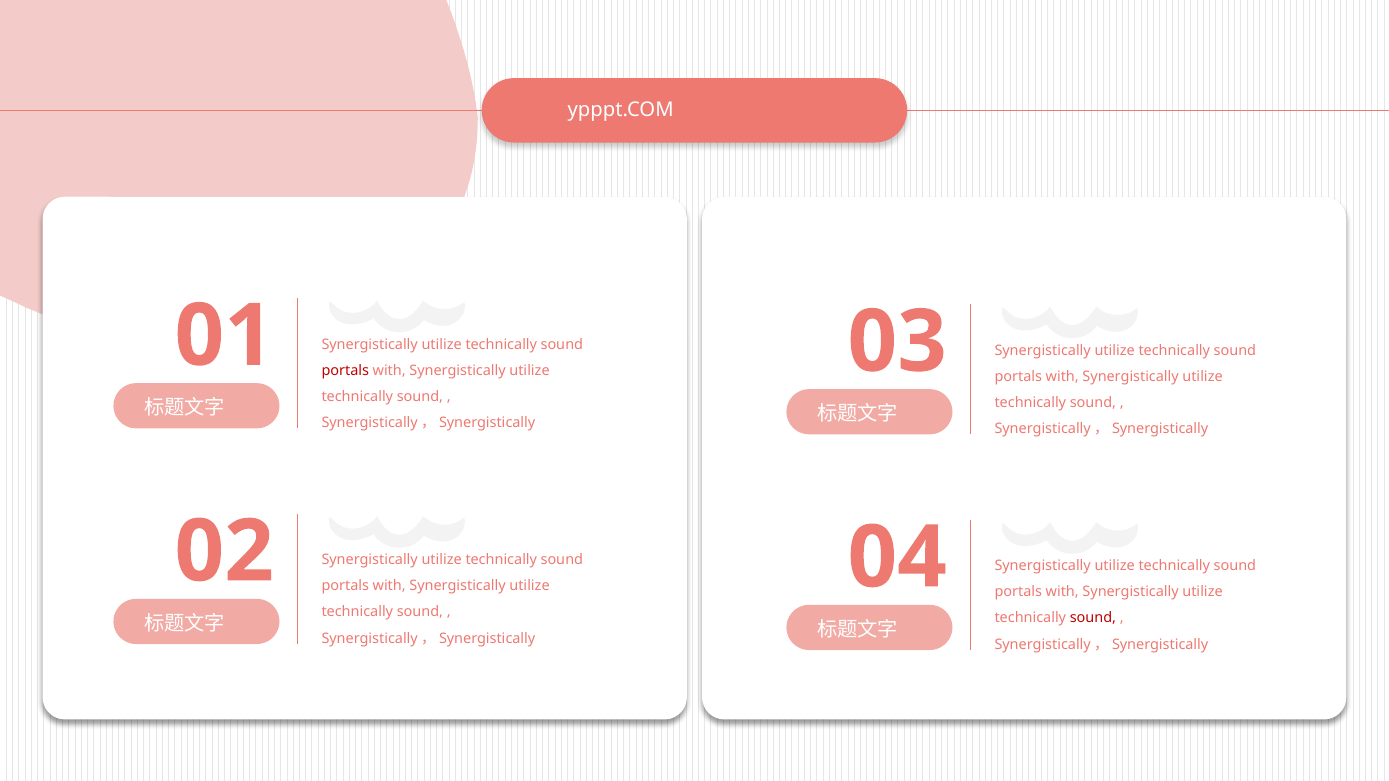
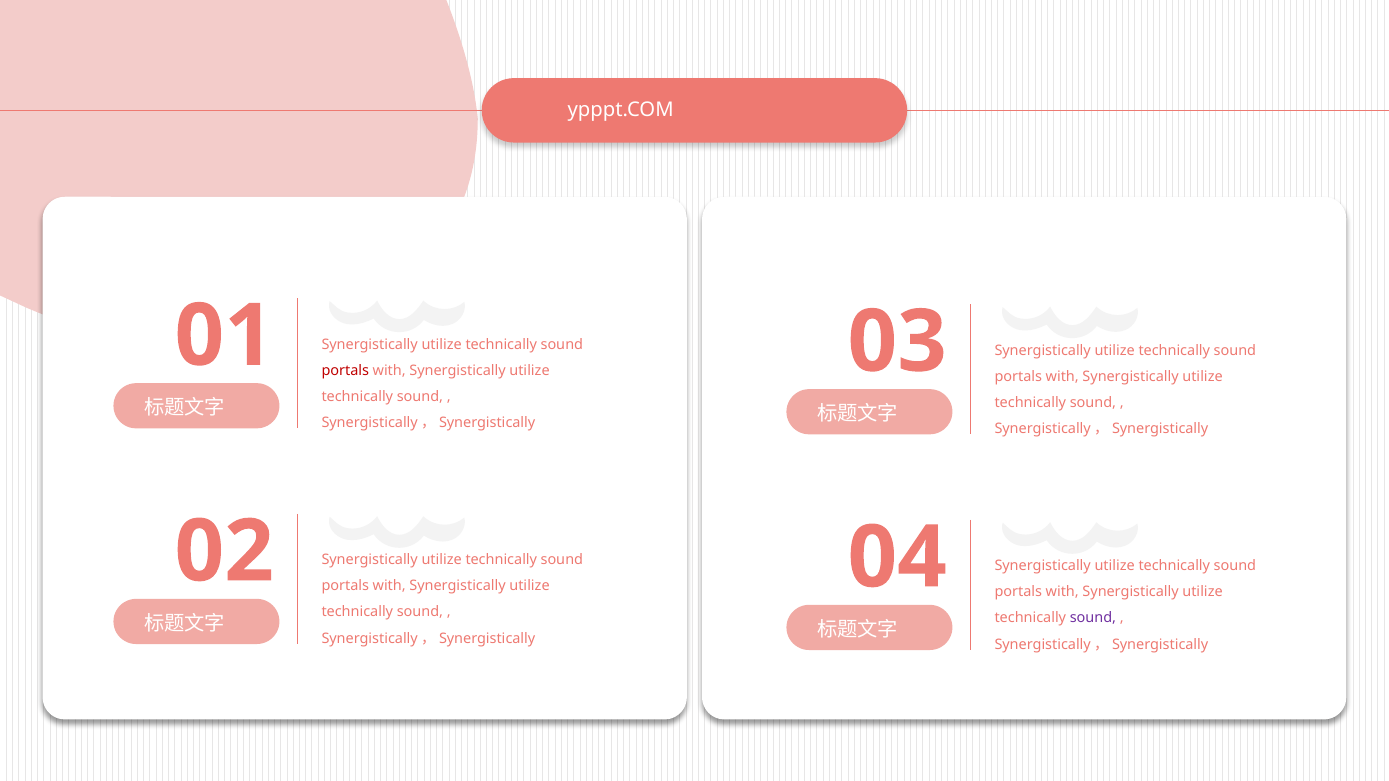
sound at (1093, 618) colour: red -> purple
